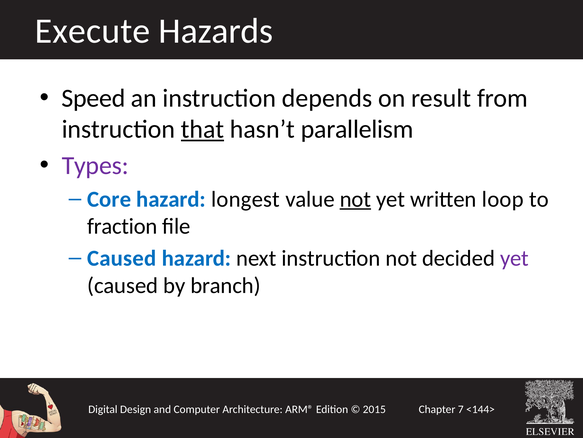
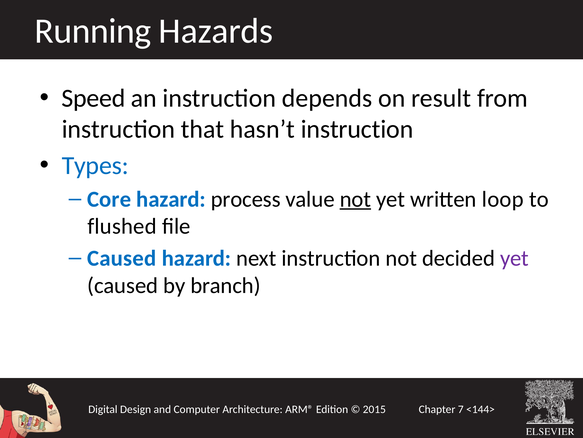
Execute: Execute -> Running
that underline: present -> none
hasn’t parallelism: parallelism -> instruction
Types colour: purple -> blue
longest: longest -> process
fraction: fraction -> flushed
